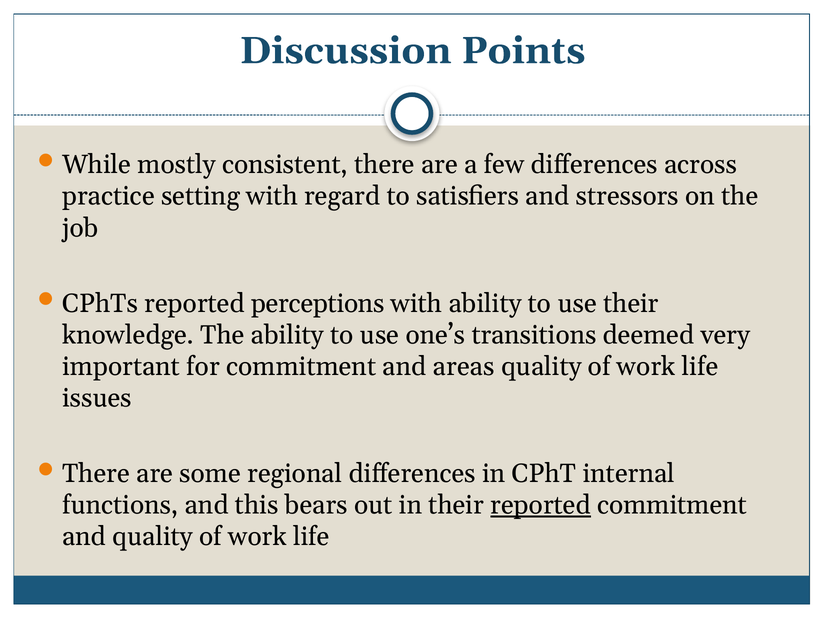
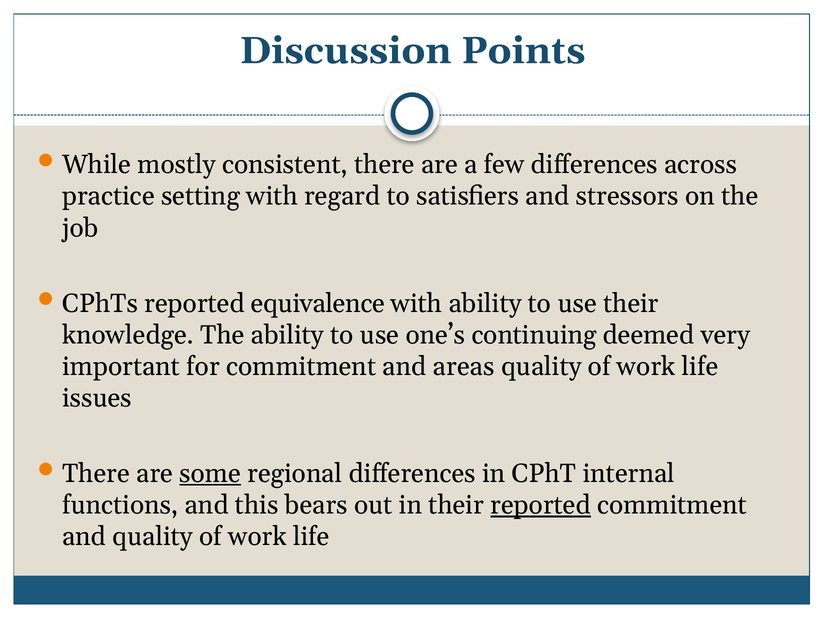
perceptions: perceptions -> equivalence
transitions: transitions -> continuing
some underline: none -> present
